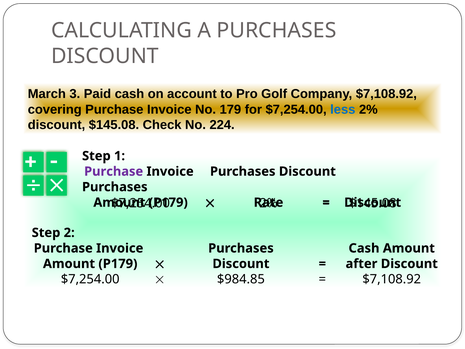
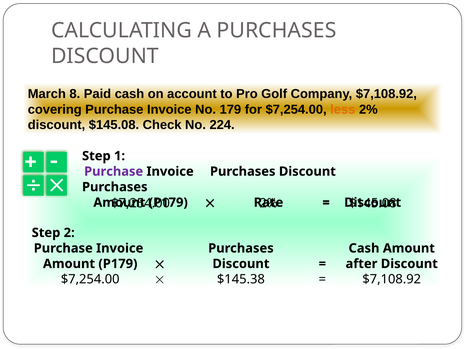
3: 3 -> 8
less colour: blue -> orange
$984.85: $984.85 -> $145.38
